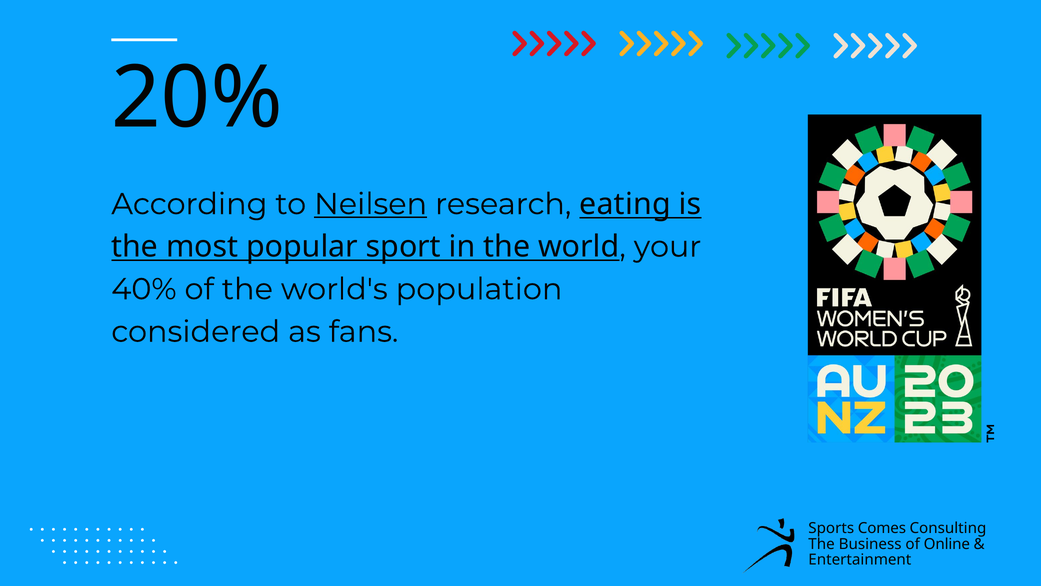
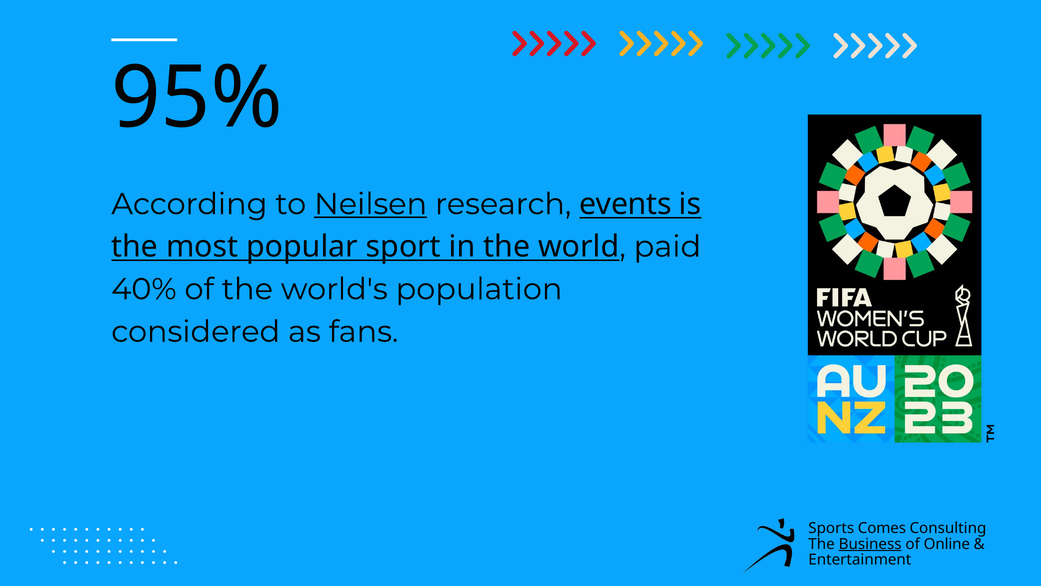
20%: 20% -> 95%
eating: eating -> events
your: your -> paid
Business underline: none -> present
